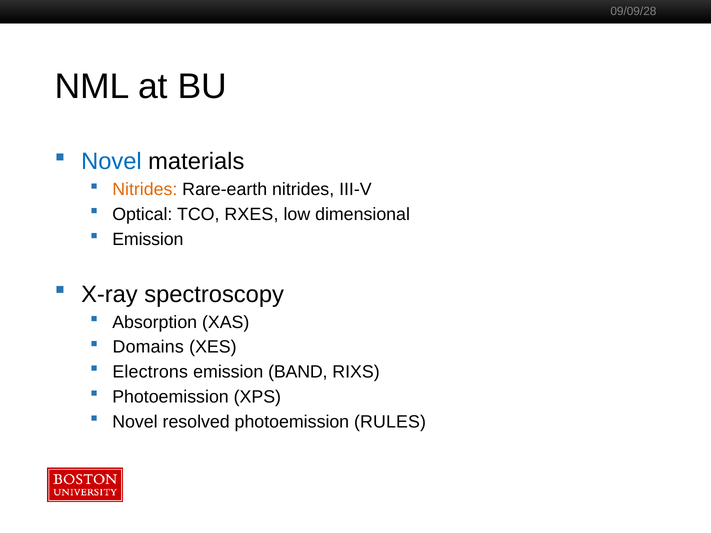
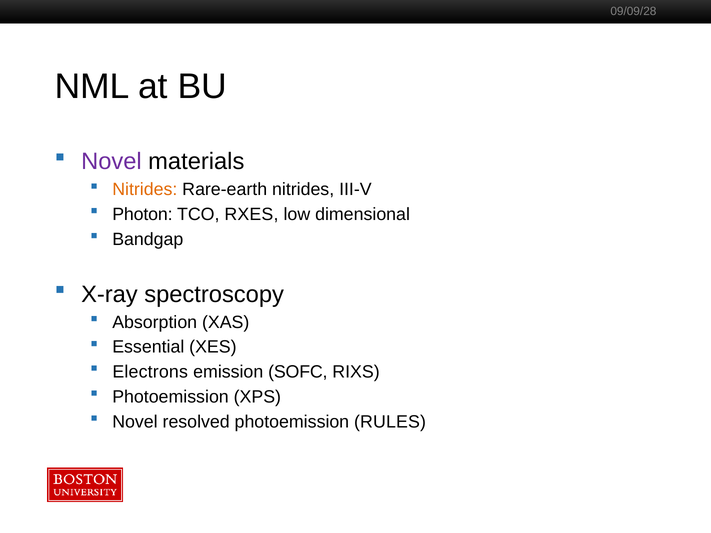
Novel at (111, 162) colour: blue -> purple
Optical: Optical -> Photon
Emission at (148, 239): Emission -> Bandgap
Domains: Domains -> Essential
BAND: BAND -> SOFC
